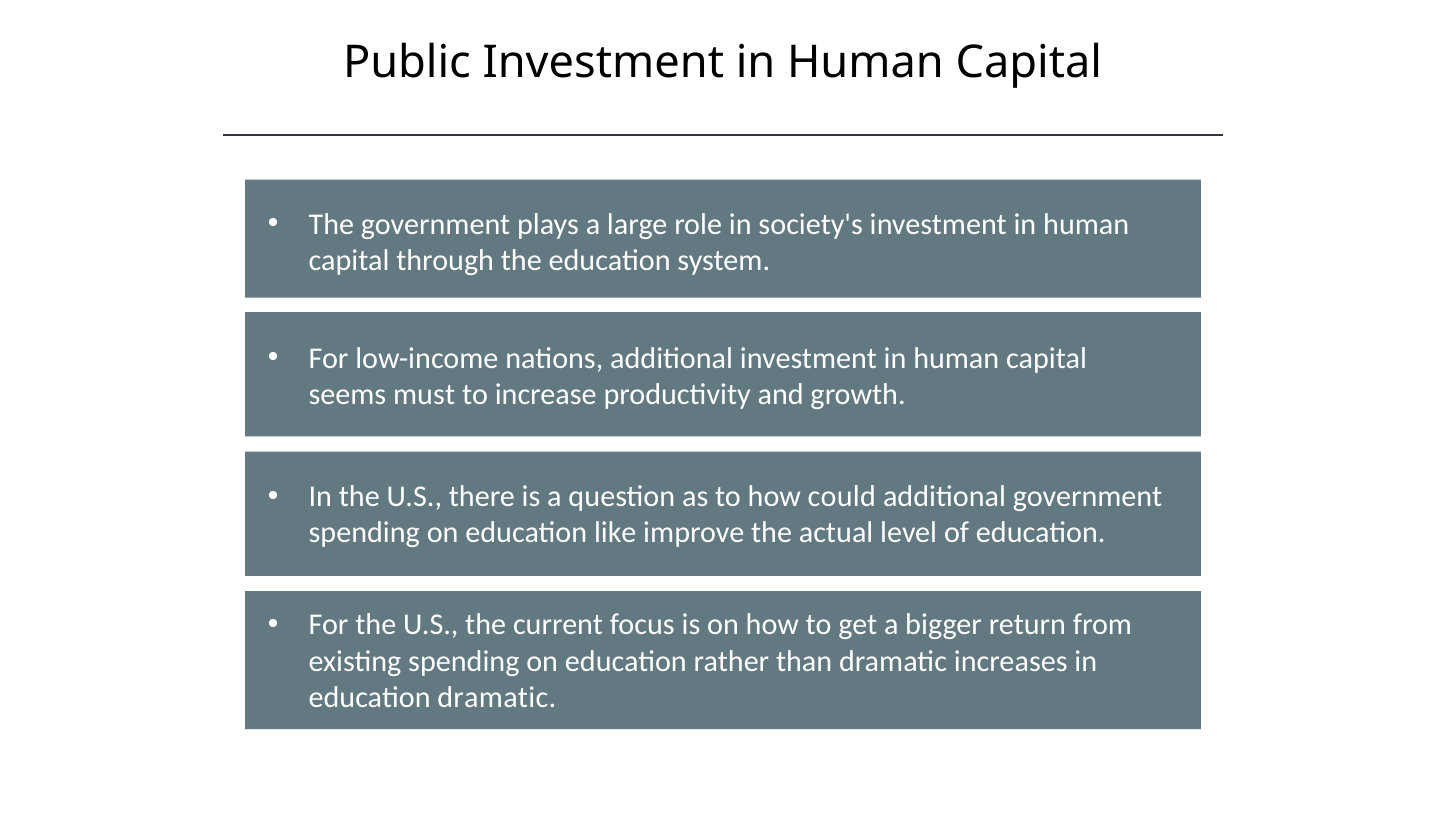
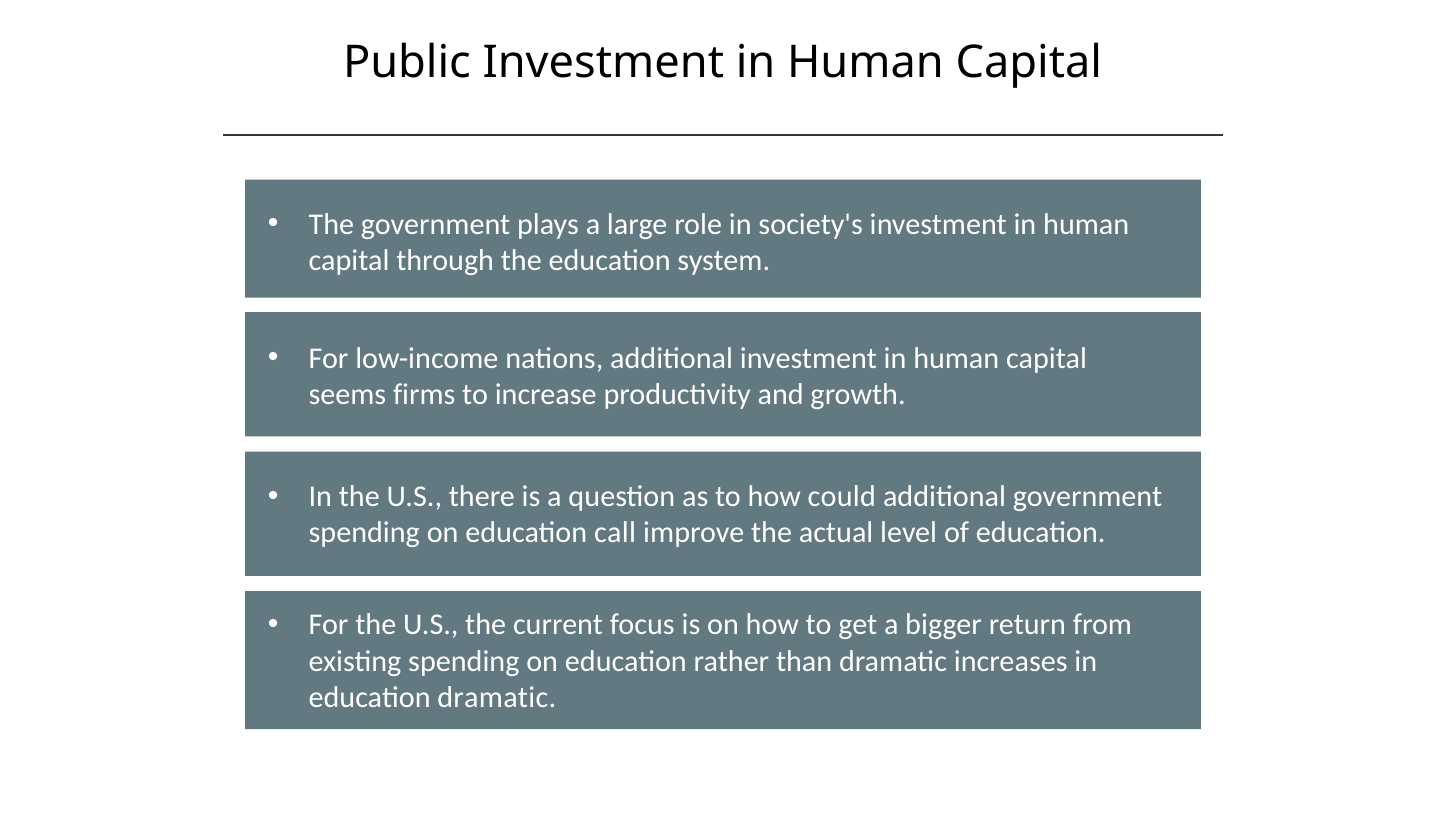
must: must -> firms
like: like -> call
